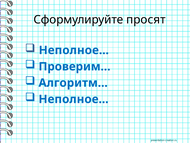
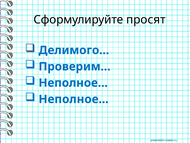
Неполное… at (74, 50): Неполное… -> Делимого…
Алгоритм… at (73, 83): Алгоритм… -> Неполное…
